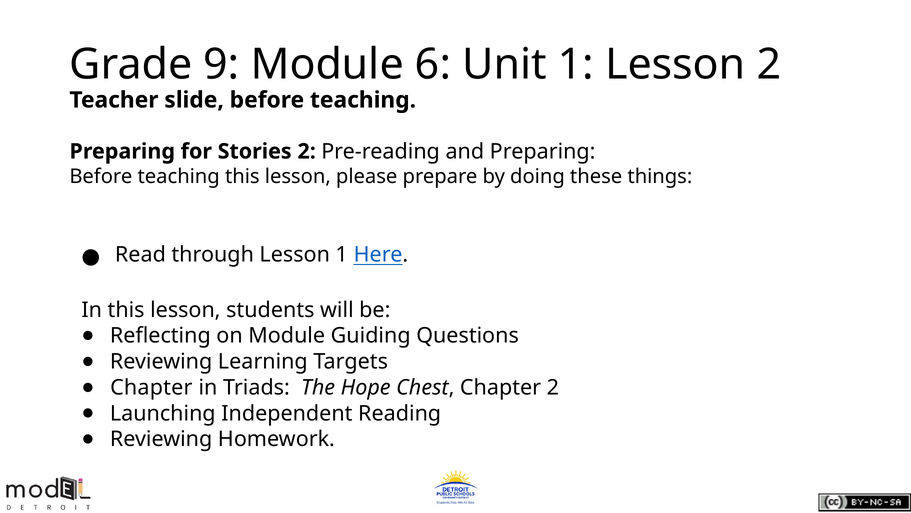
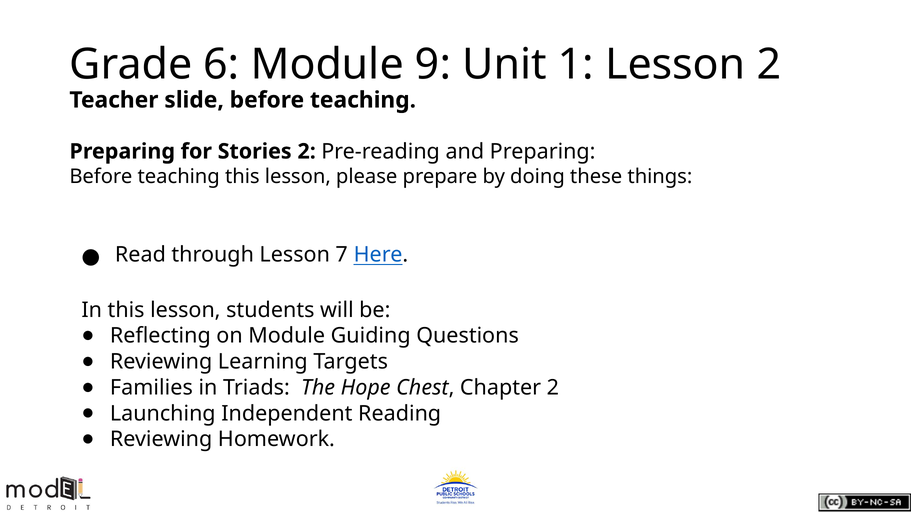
9: 9 -> 6
6: 6 -> 9
Lesson 1: 1 -> 7
Chapter at (151, 387): Chapter -> Families
